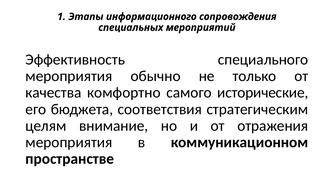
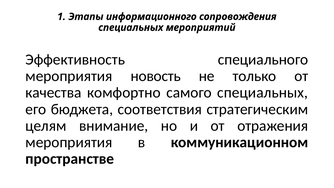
обычно: обычно -> новость
самого исторические: исторические -> специальных
